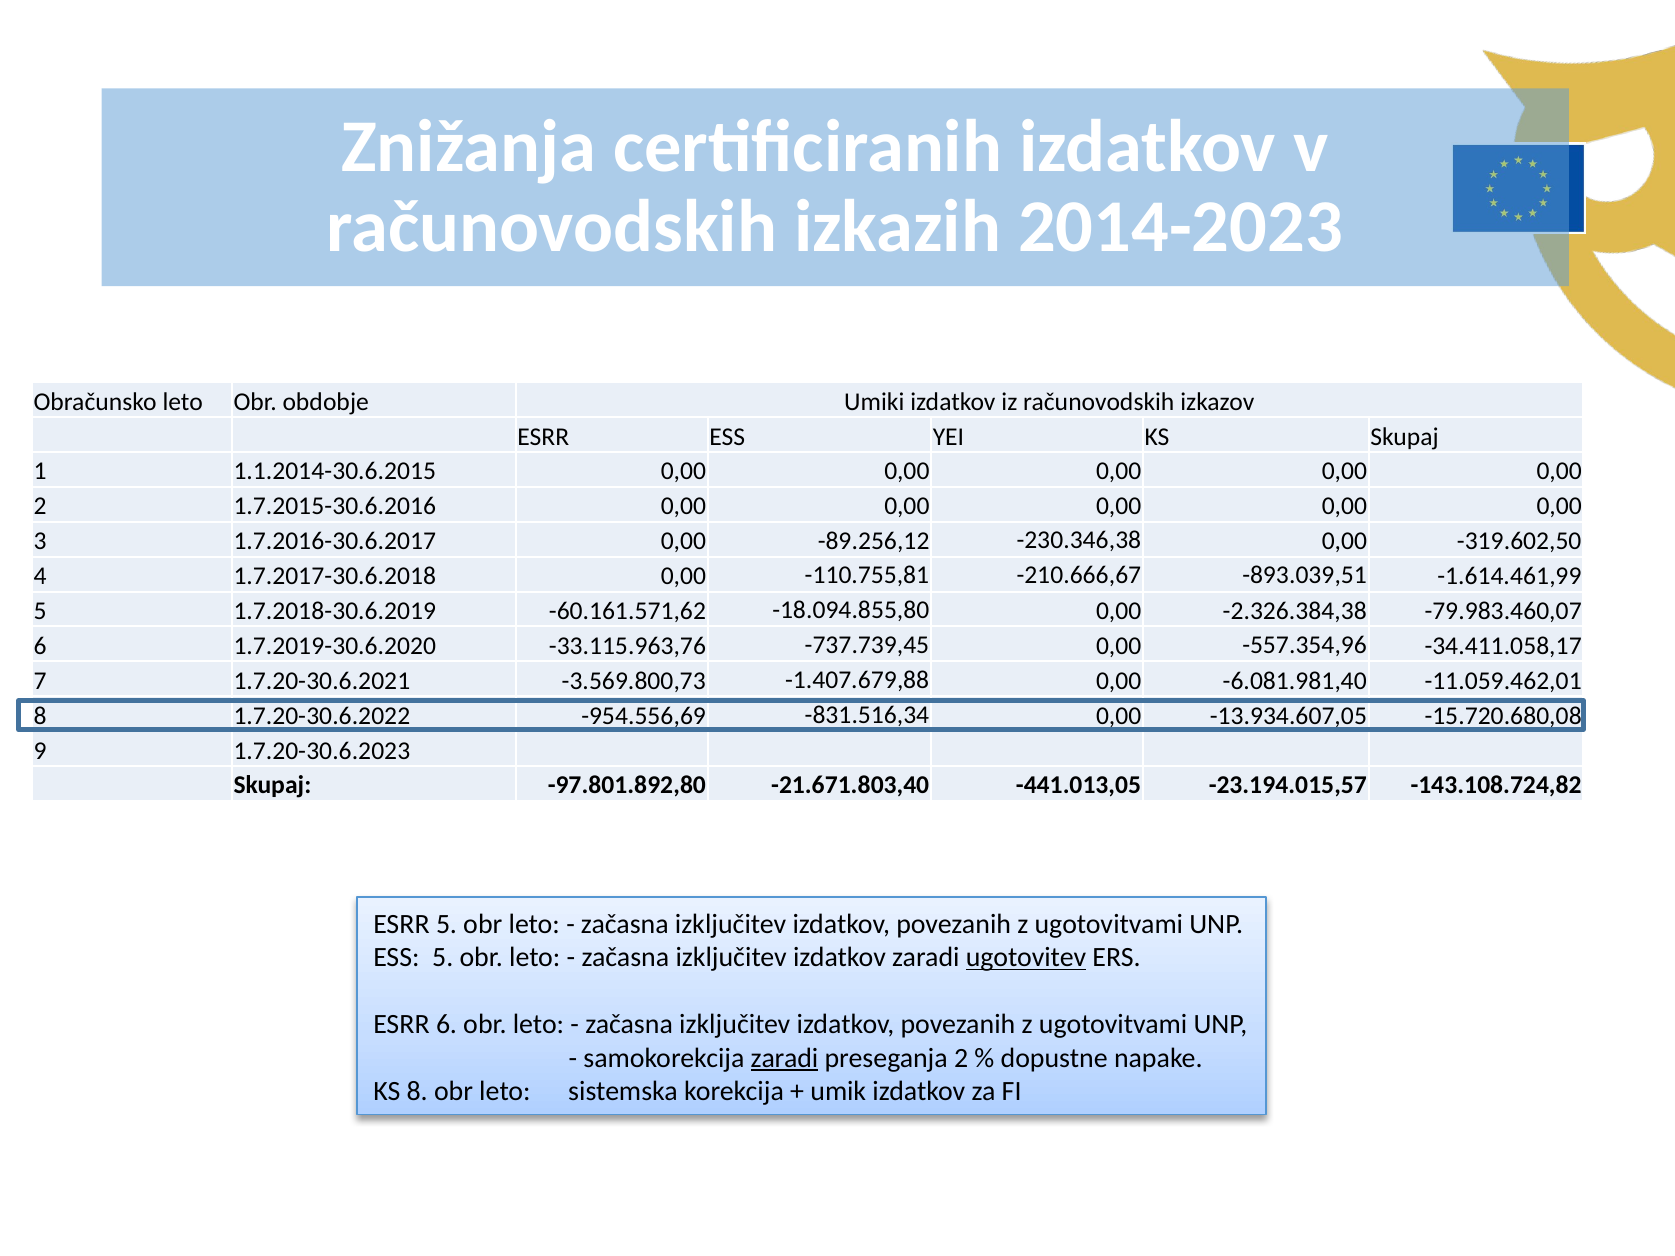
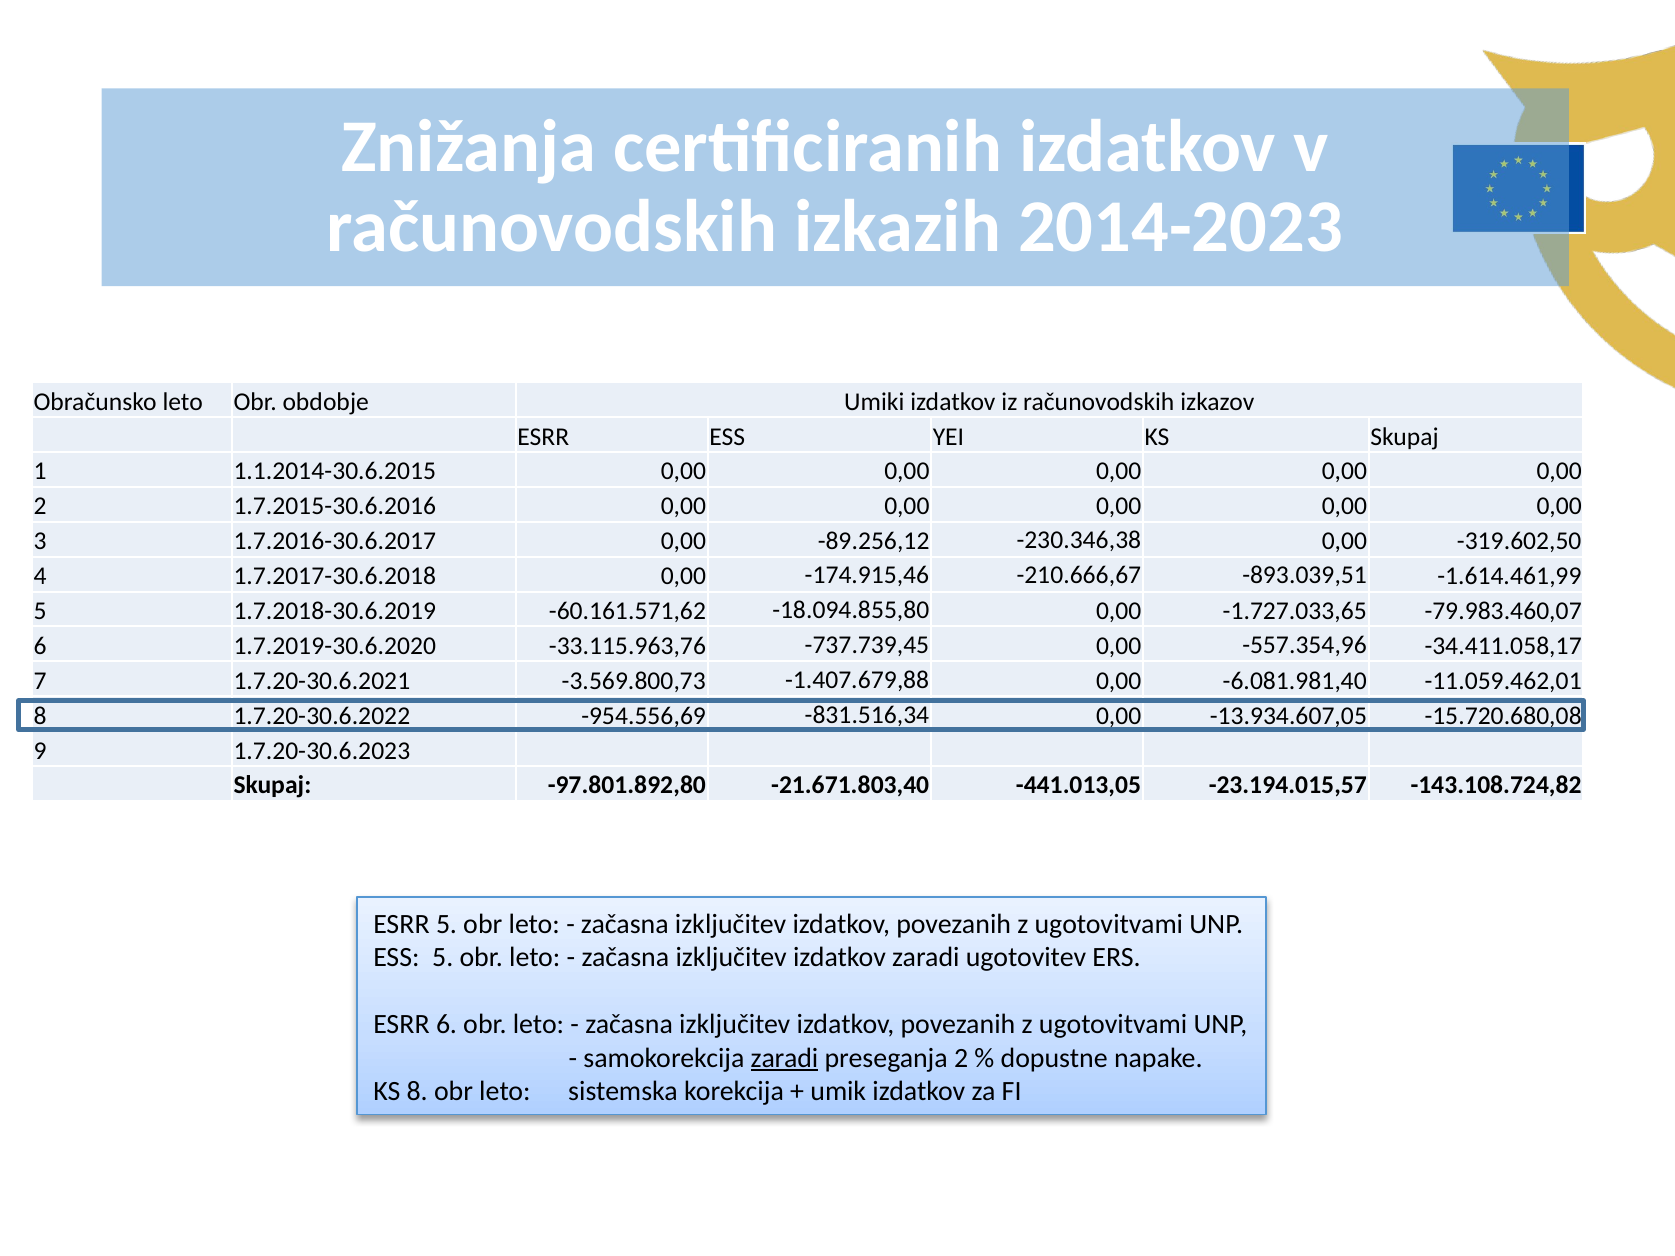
-110.755,81: -110.755,81 -> -174.915,46
-2.326.384,38: -2.326.384,38 -> -1.727.033,65
ugotovitev underline: present -> none
